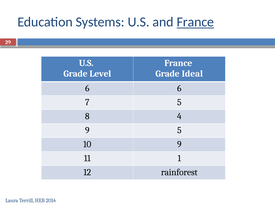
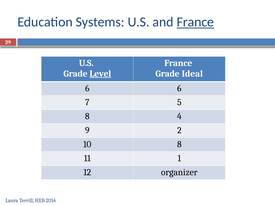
Level underline: none -> present
9 5: 5 -> 2
10 9: 9 -> 8
rainforest: rainforest -> organizer
